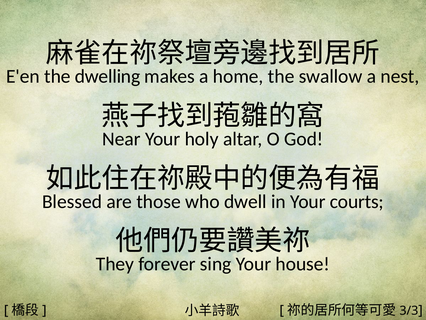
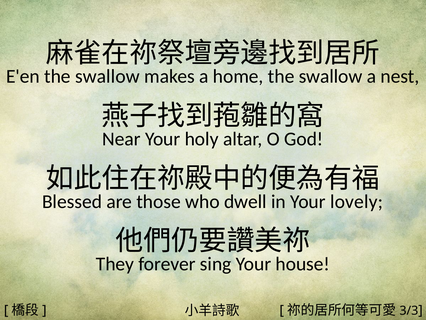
E'en the dwelling: dwelling -> swallow
courts: courts -> lovely
